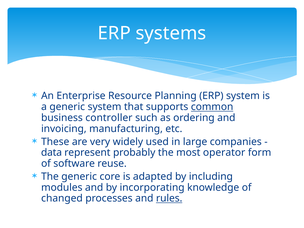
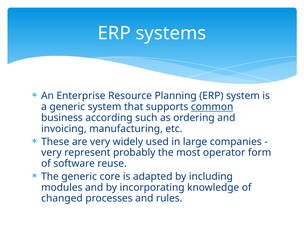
controller: controller -> according
data at (51, 153): data -> very
rules underline: present -> none
